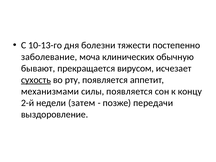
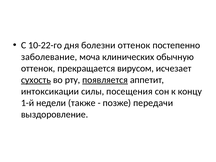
10-13-го: 10-13-го -> 10-22-го
болезни тяжести: тяжести -> оттенок
бывают at (38, 68): бывают -> оттенок
появляется at (105, 80) underline: none -> present
механизмами: механизмами -> интоксикации
силы появляется: появляется -> посещения
2-й: 2-й -> 1-й
затем: затем -> также
